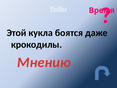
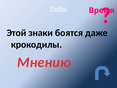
кукла: кукла -> знаки
